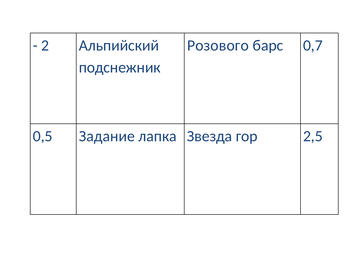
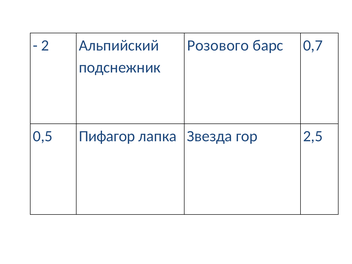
Задание: Задание -> Пифагор
